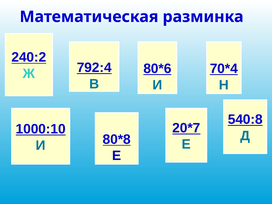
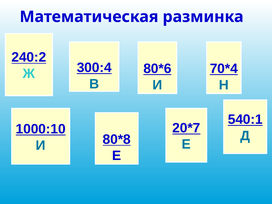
792:4: 792:4 -> 300:4
540:8: 540:8 -> 540:1
